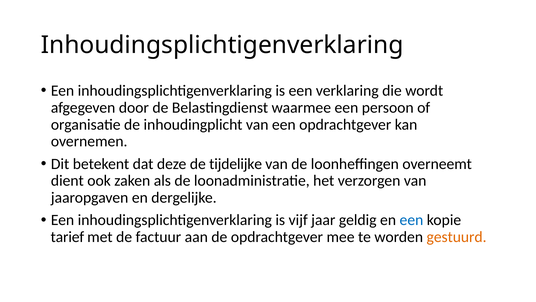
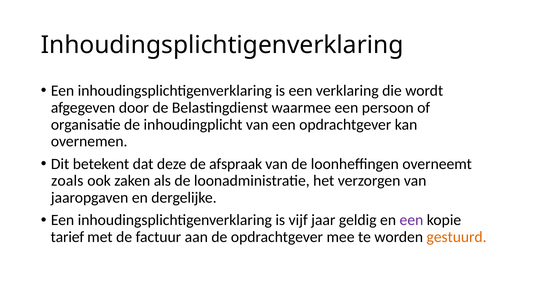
tijdelijke: tijdelijke -> afspraak
dient: dient -> zoals
een at (411, 220) colour: blue -> purple
